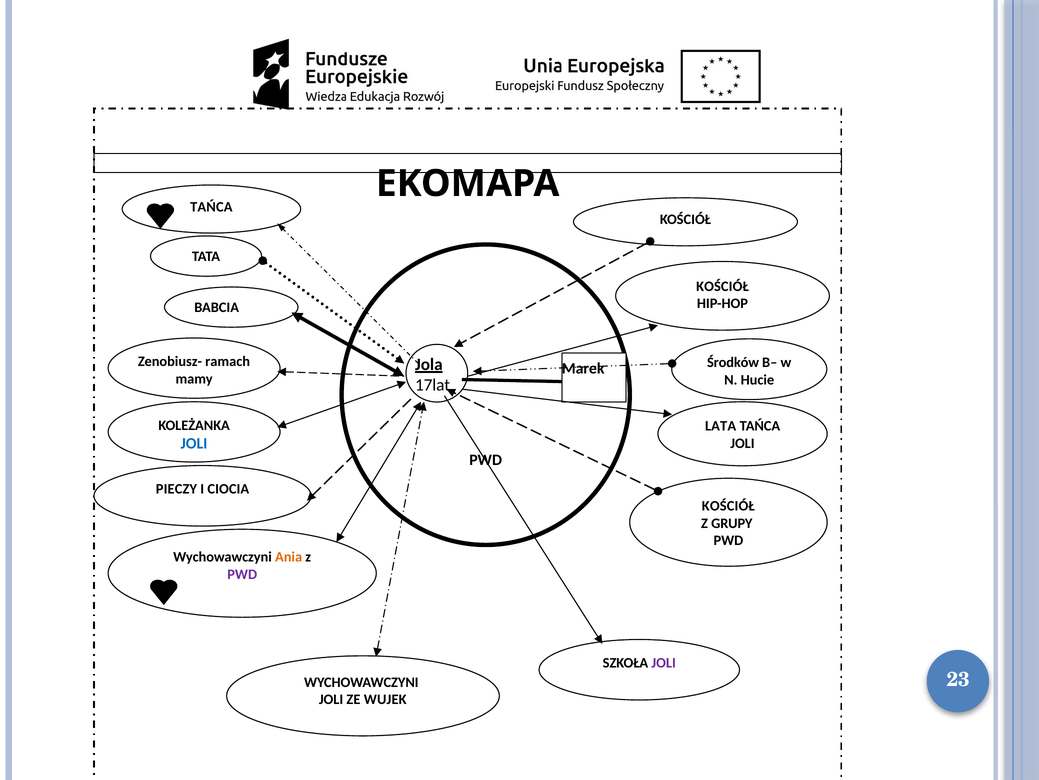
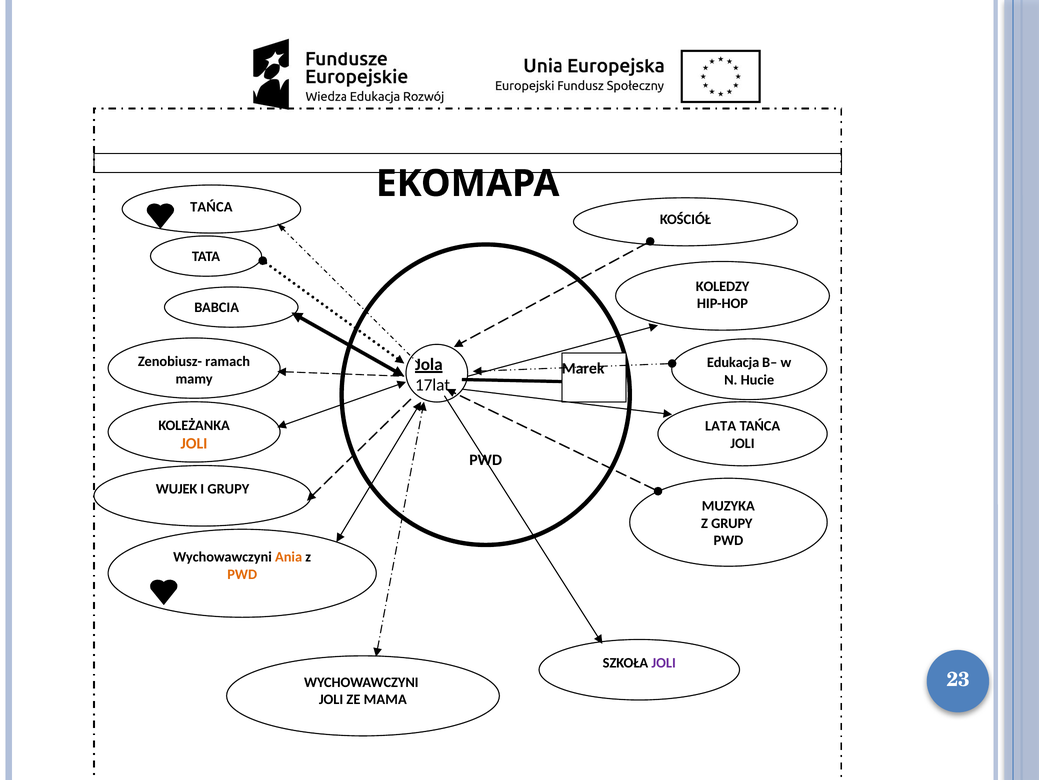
KOŚCIÓŁ at (722, 286): KOŚCIÓŁ -> KOLEDZY
Środków: Środków -> Edukacja
JOLI at (194, 443) colour: blue -> orange
PIECZY: PIECZY -> WUJEK
I CIOCIA: CIOCIA -> GRUPY
KOŚCIÓŁ at (728, 505): KOŚCIÓŁ -> MUZYKA
PWD at (242, 574) colour: purple -> orange
WUJEK: WUJEK -> MAMA
